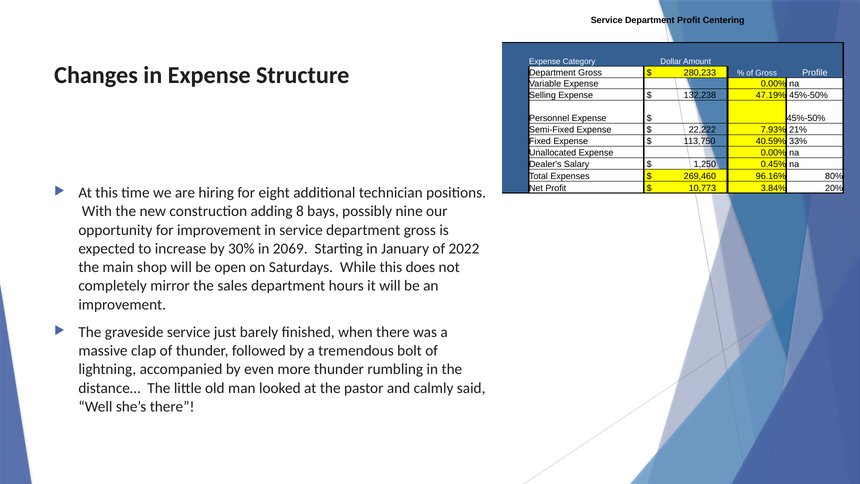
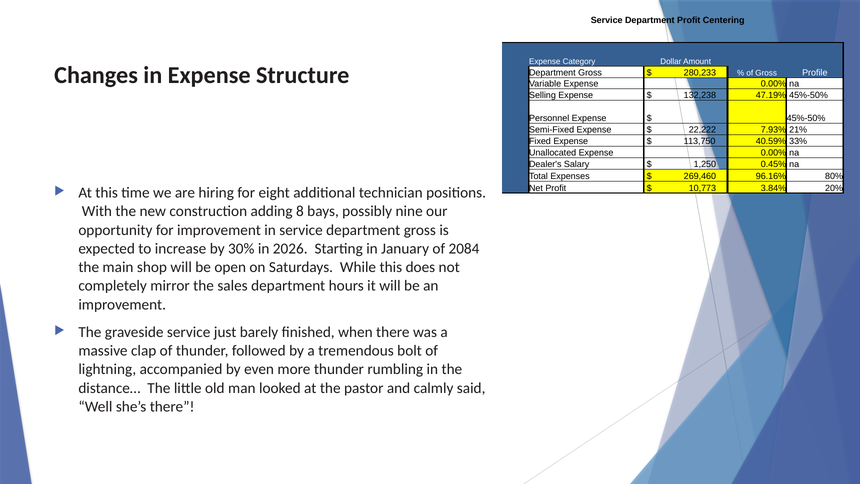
2069: 2069 -> 2026
2022: 2022 -> 2084
